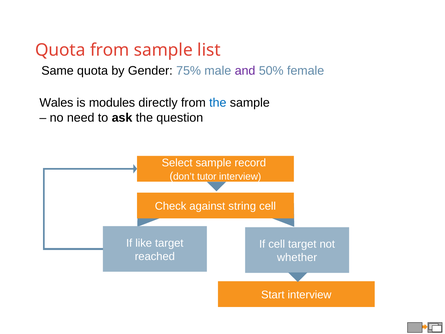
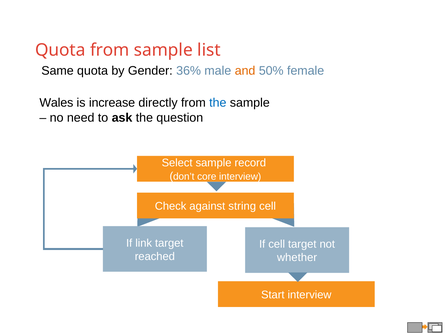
75%: 75% -> 36%
and colour: purple -> orange
modules: modules -> increase
tutor: tutor -> core
like: like -> link
